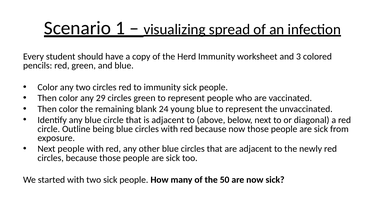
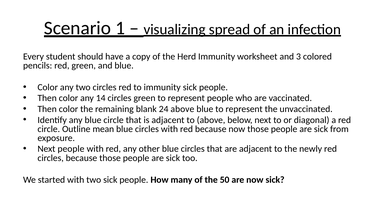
29: 29 -> 14
24 young: young -> above
being: being -> mean
